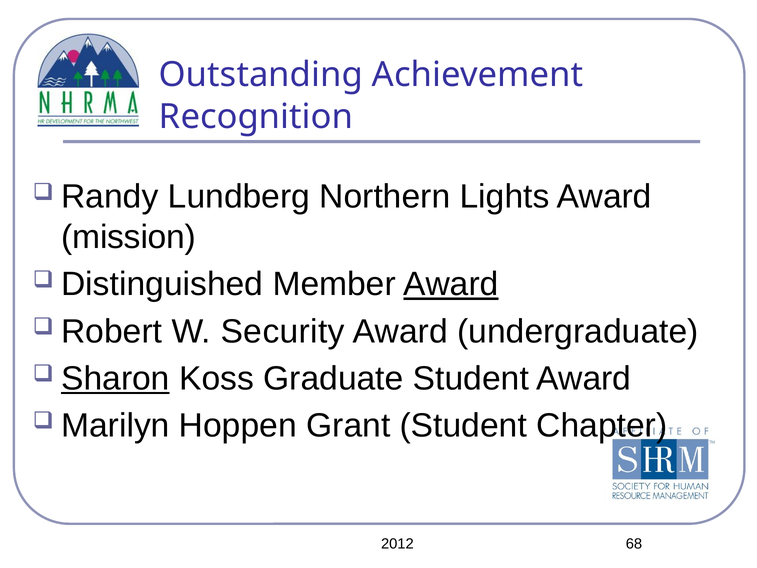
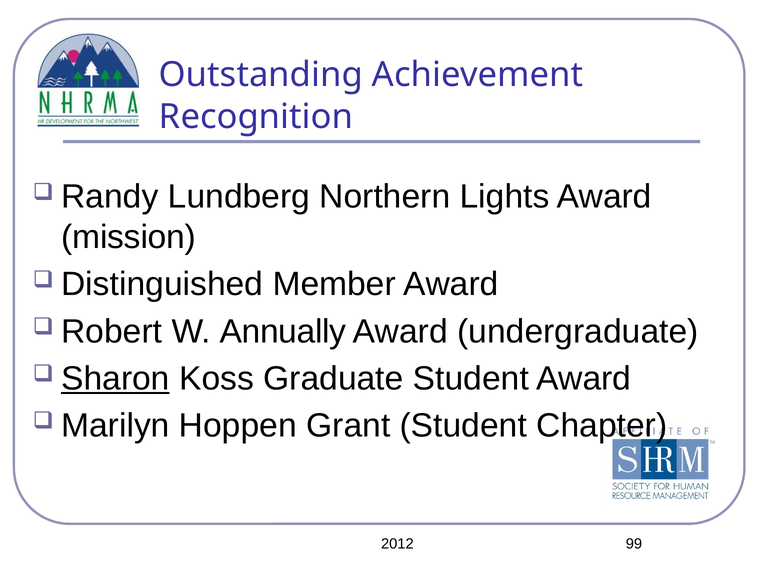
Award at (451, 284) underline: present -> none
Security: Security -> Annually
68: 68 -> 99
